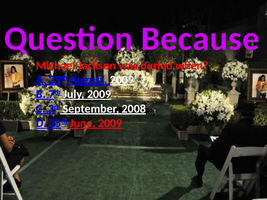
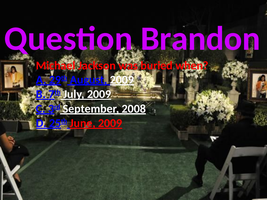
Because: Because -> Brandon
